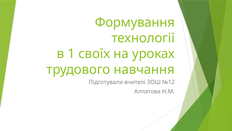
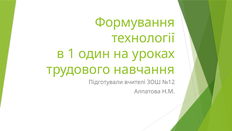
своїх: своїх -> один
